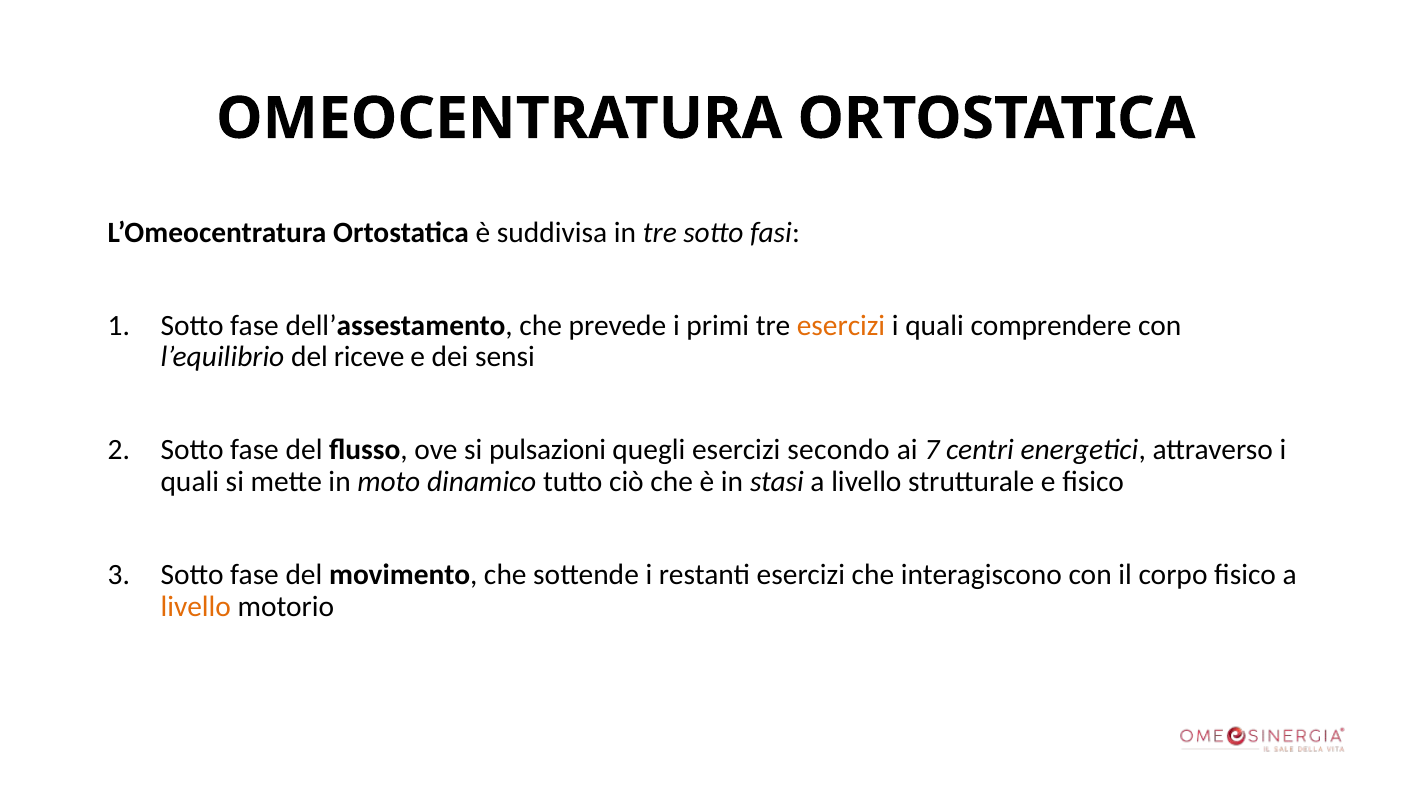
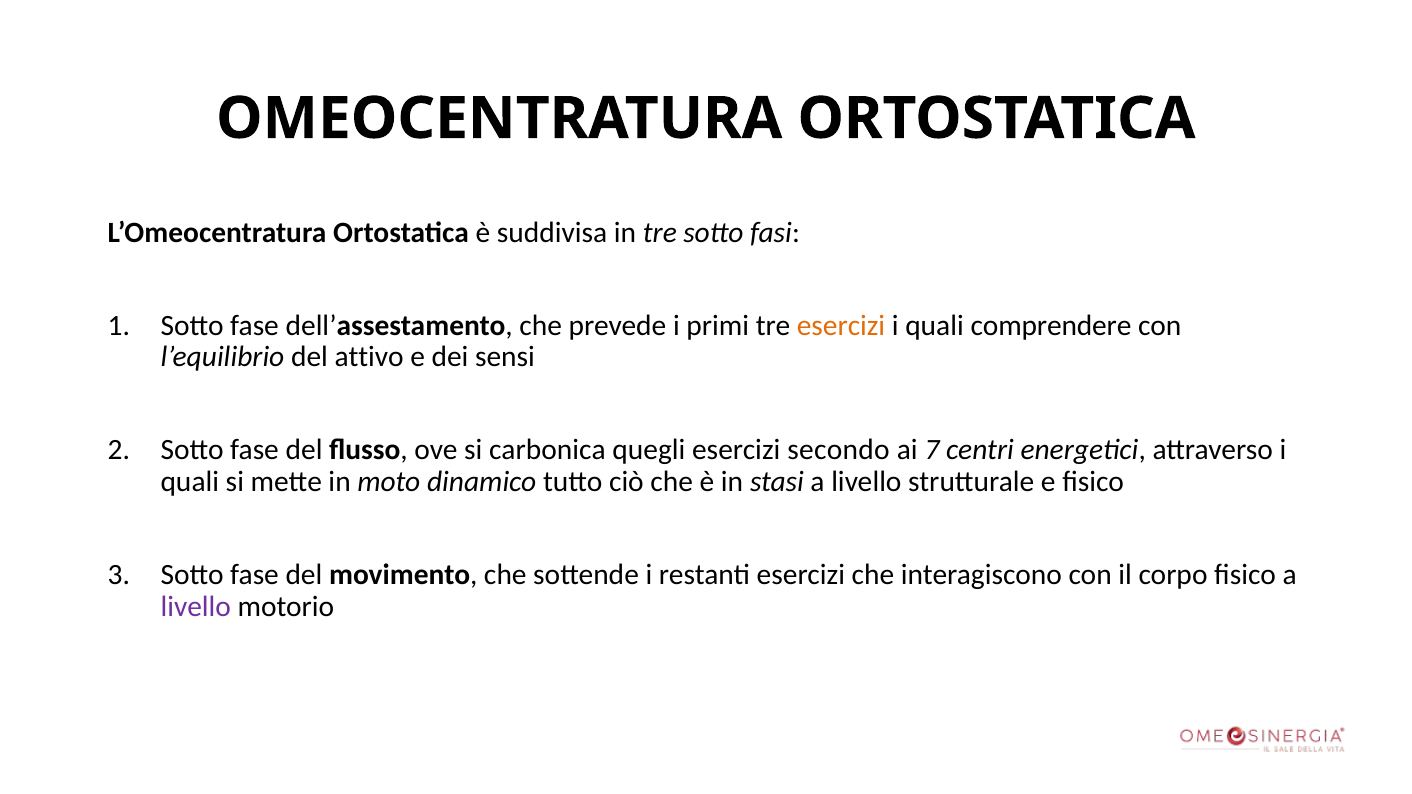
riceve: riceve -> attivo
pulsazioni: pulsazioni -> carbonica
livello at (196, 607) colour: orange -> purple
